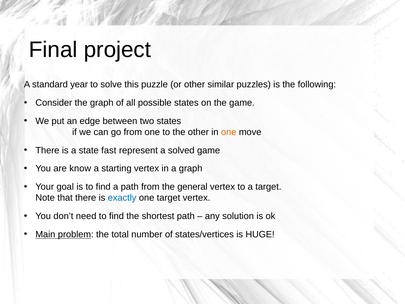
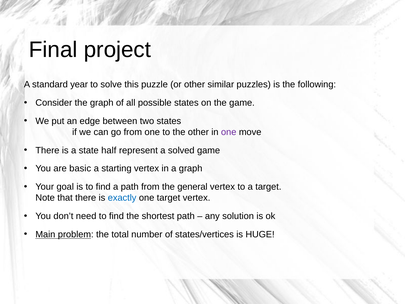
one at (229, 132) colour: orange -> purple
fast: fast -> half
know: know -> basic
